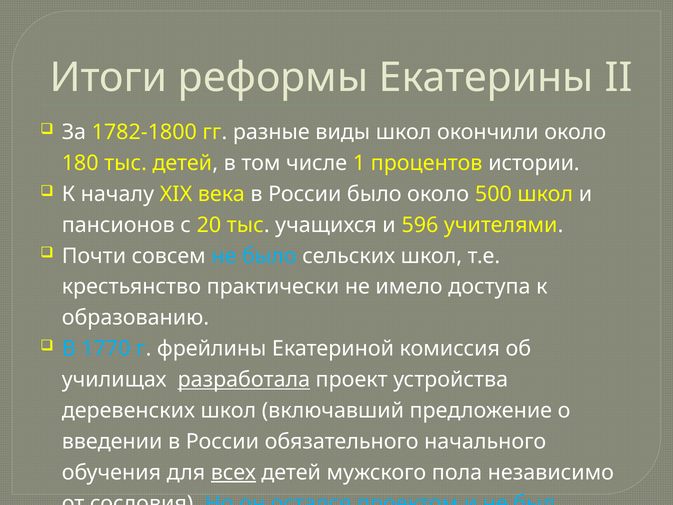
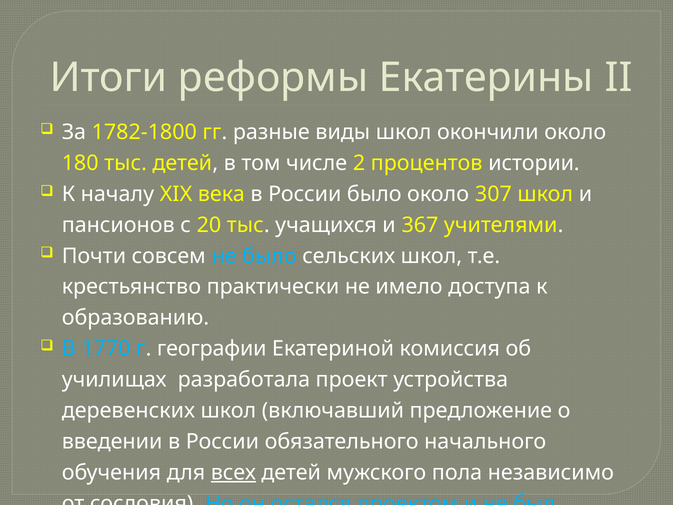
1: 1 -> 2
500: 500 -> 307
596: 596 -> 367
фрейлины: фрейлины -> географии
разработала underline: present -> none
